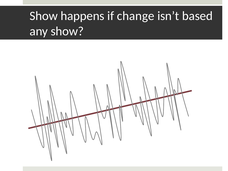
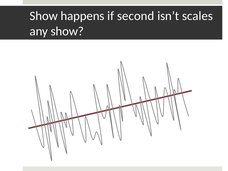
change: change -> second
based: based -> scales
